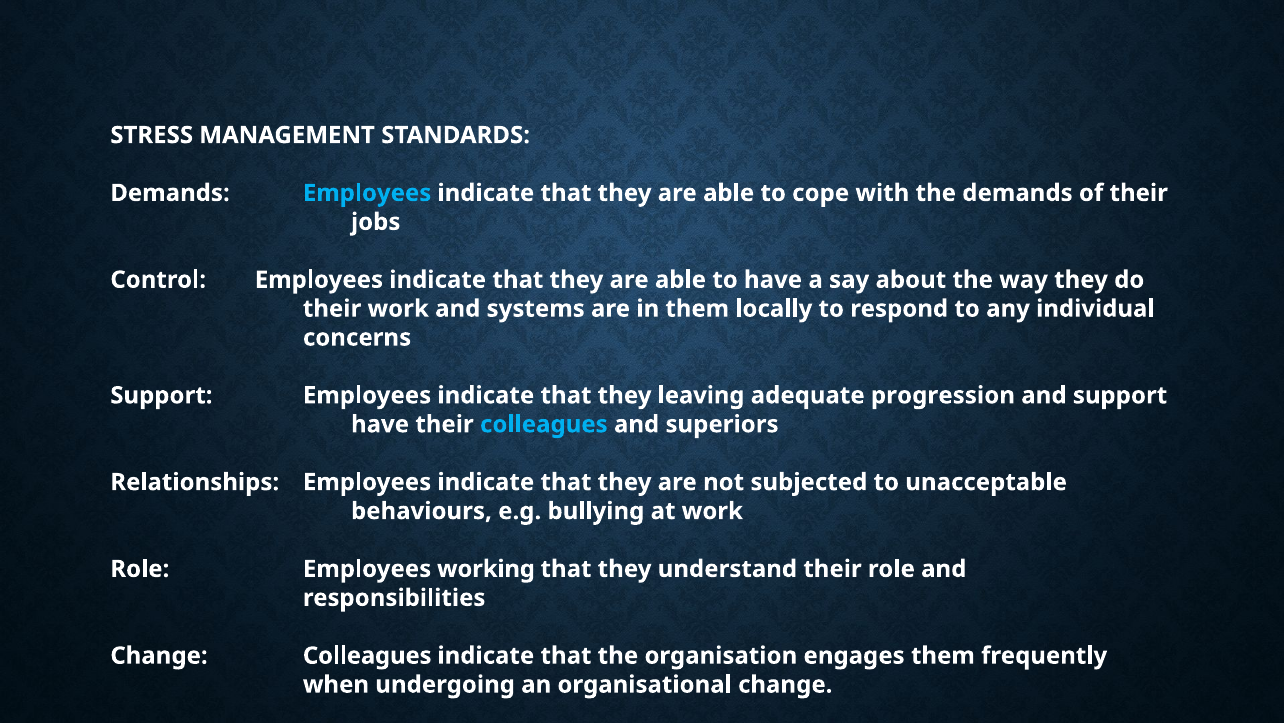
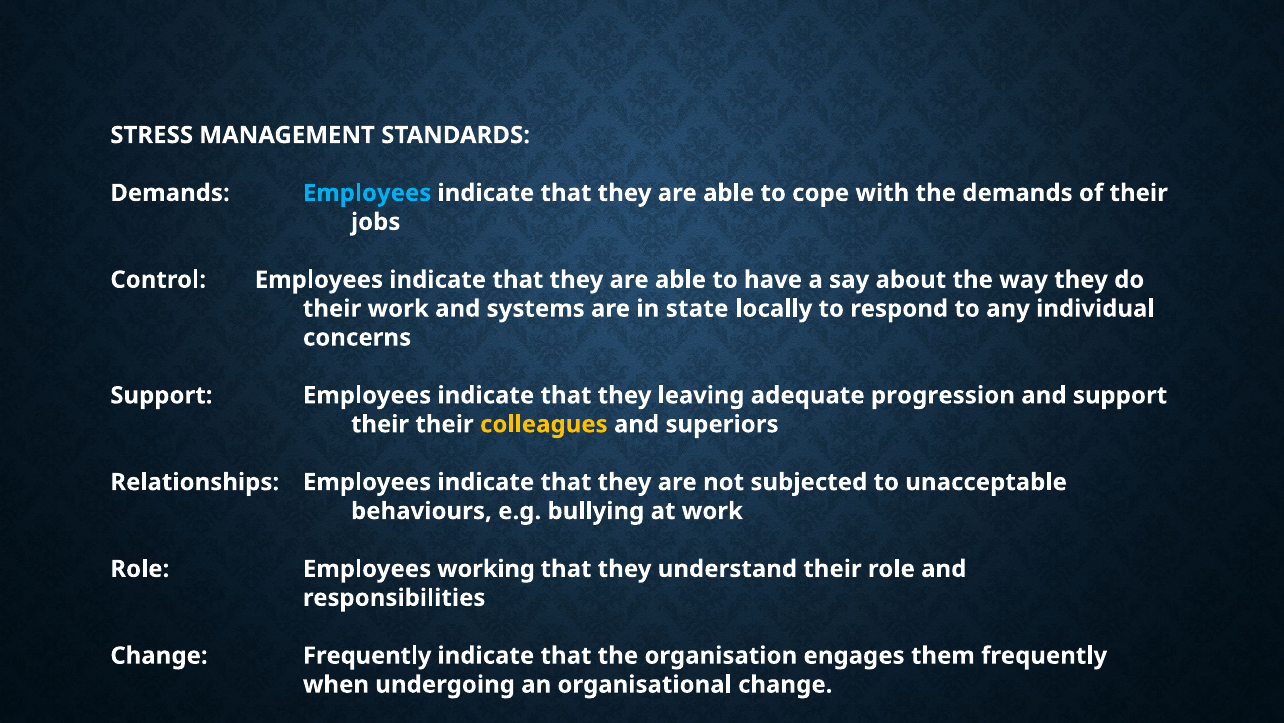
in them: them -> state
have at (380, 424): have -> their
colleagues at (544, 424) colour: light blue -> yellow
Change Colleagues: Colleagues -> Frequently
